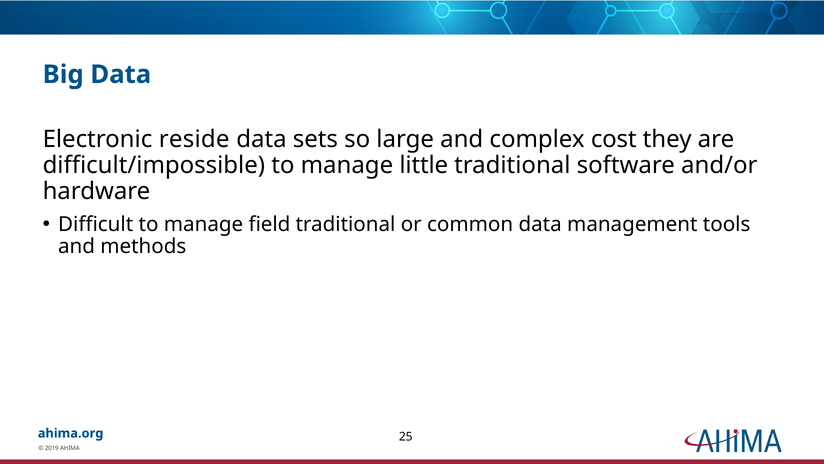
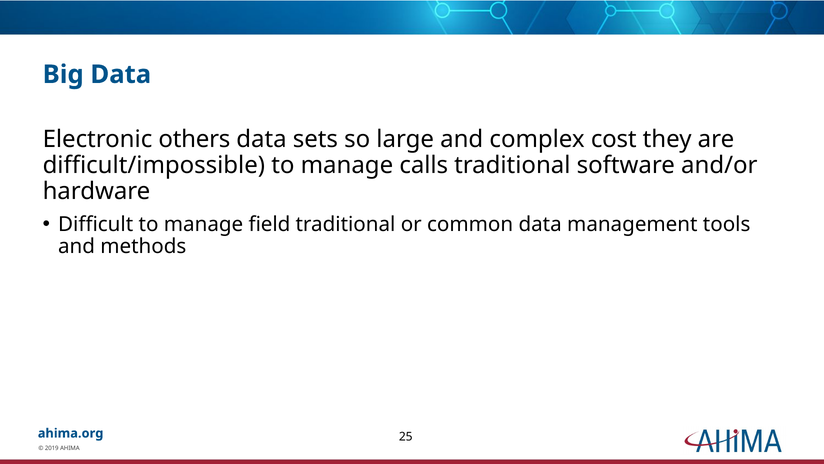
reside: reside -> others
little: little -> calls
